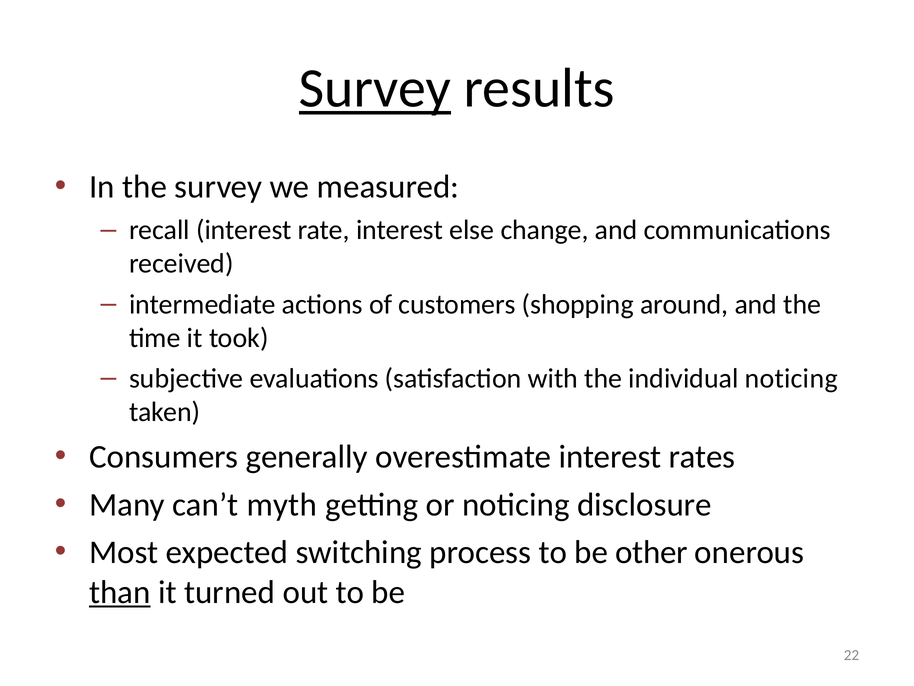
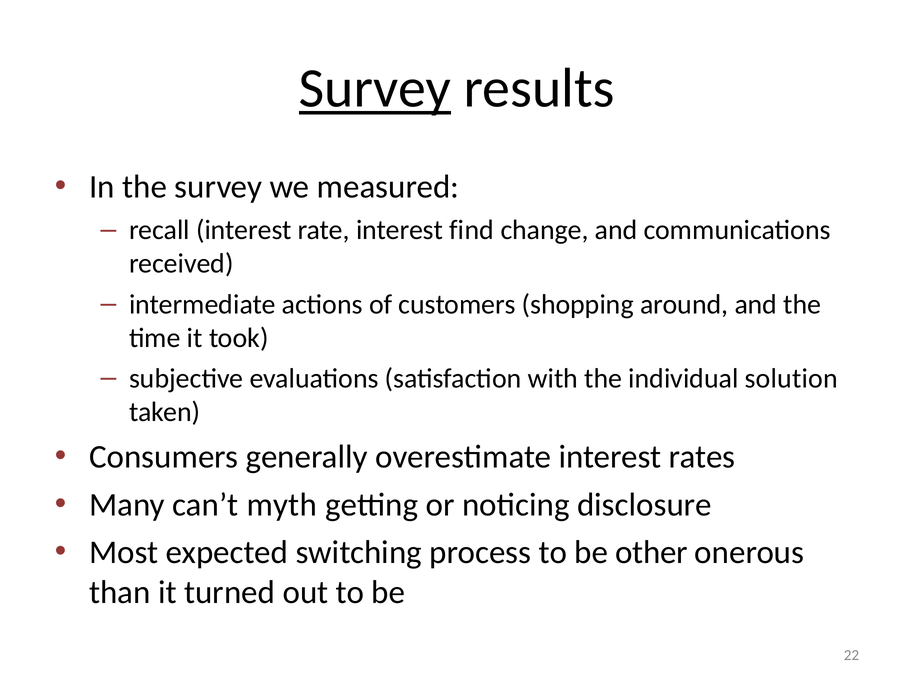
else: else -> find
individual noticing: noticing -> solution
than underline: present -> none
